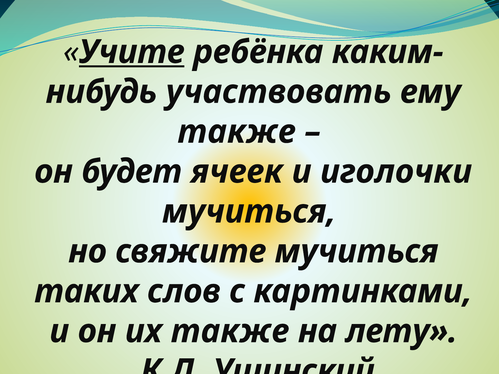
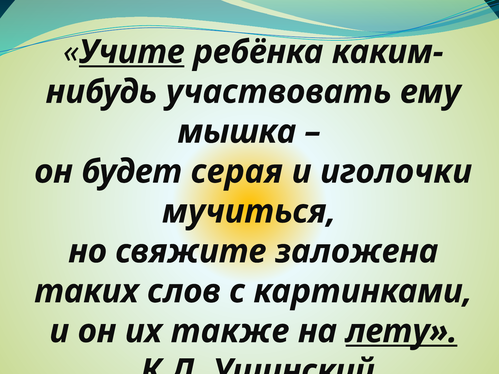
также at (237, 132): также -> мышка
ячеек: ячеек -> серая
свяжите мучиться: мучиться -> заложена
лету underline: none -> present
